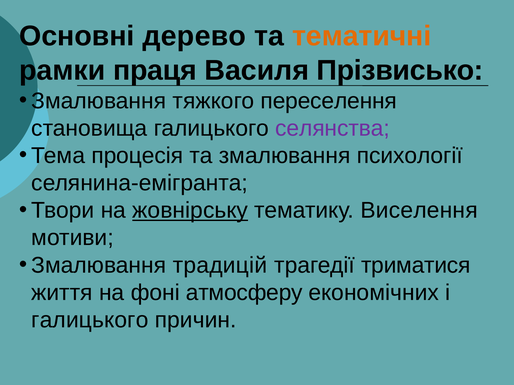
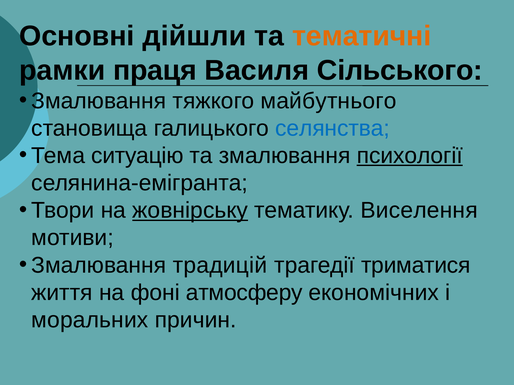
дерево: дерево -> дійшли
Прізвисько: Прізвисько -> Сільського
переселення: переселення -> майбутнього
селянства colour: purple -> blue
процесія: процесія -> ситуацію
психології underline: none -> present
галицького at (90, 320): галицького -> моральних
